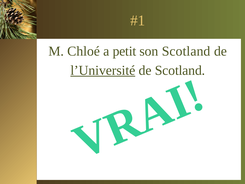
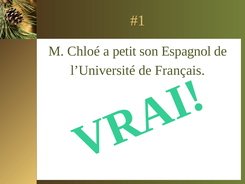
son Scotland: Scotland -> Espagnol
l’Université underline: present -> none
de Scotland: Scotland -> Français
